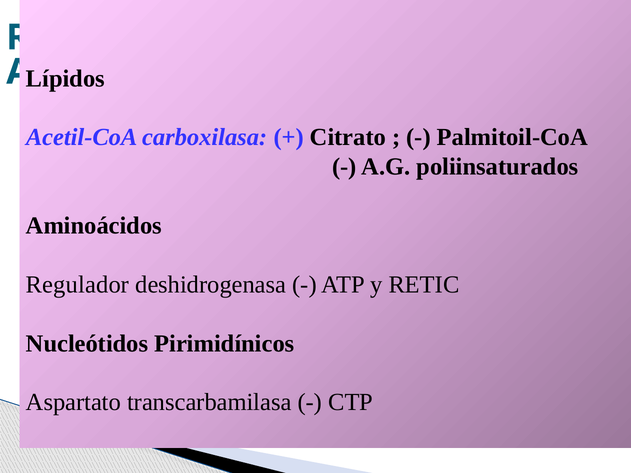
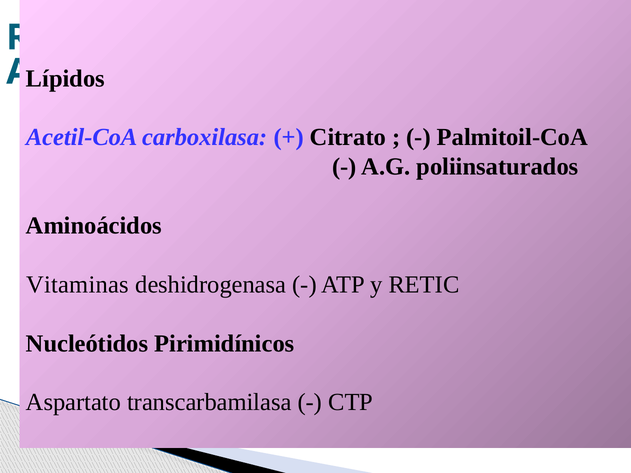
Regulador: Regulador -> Vitaminas
